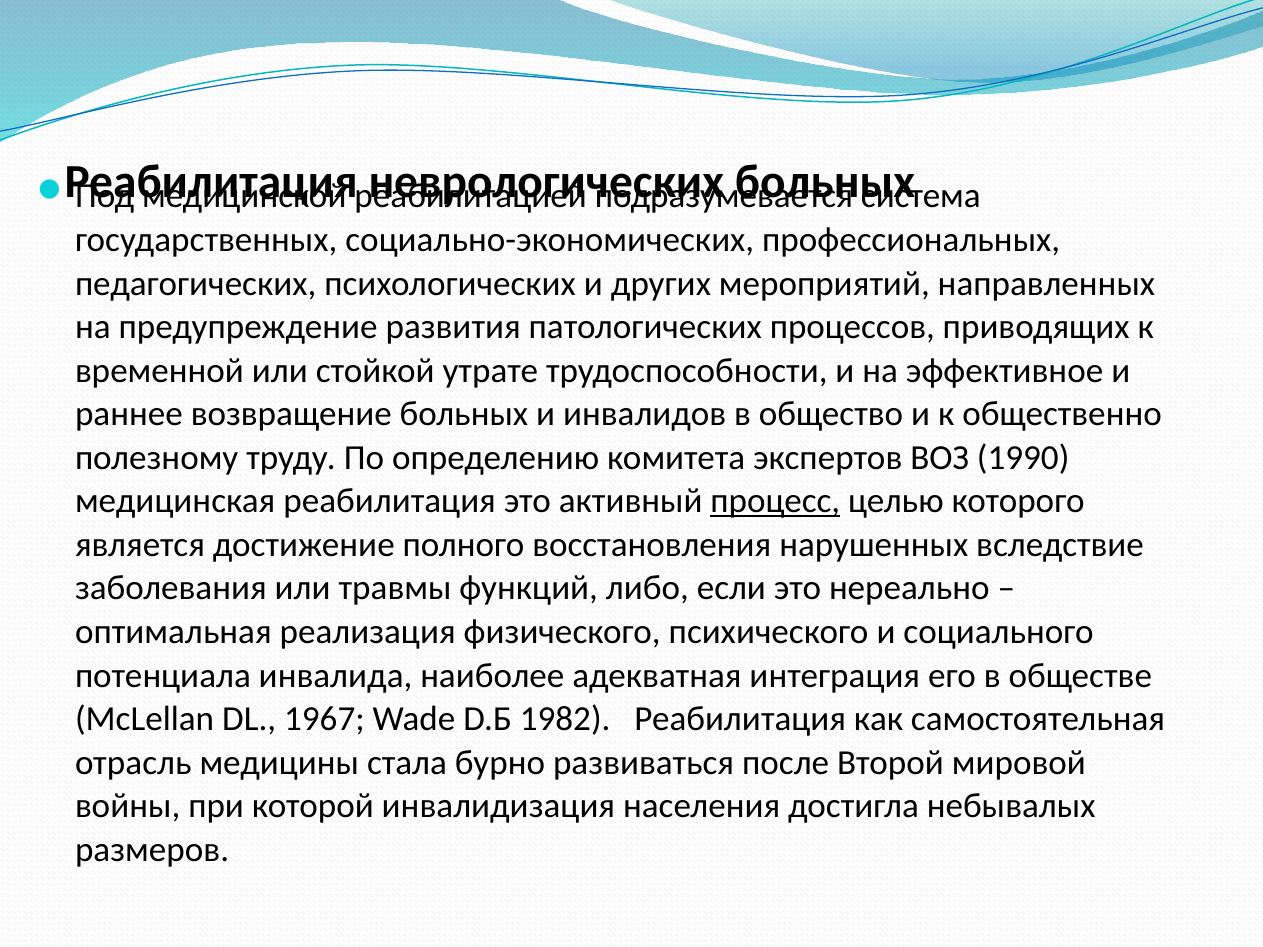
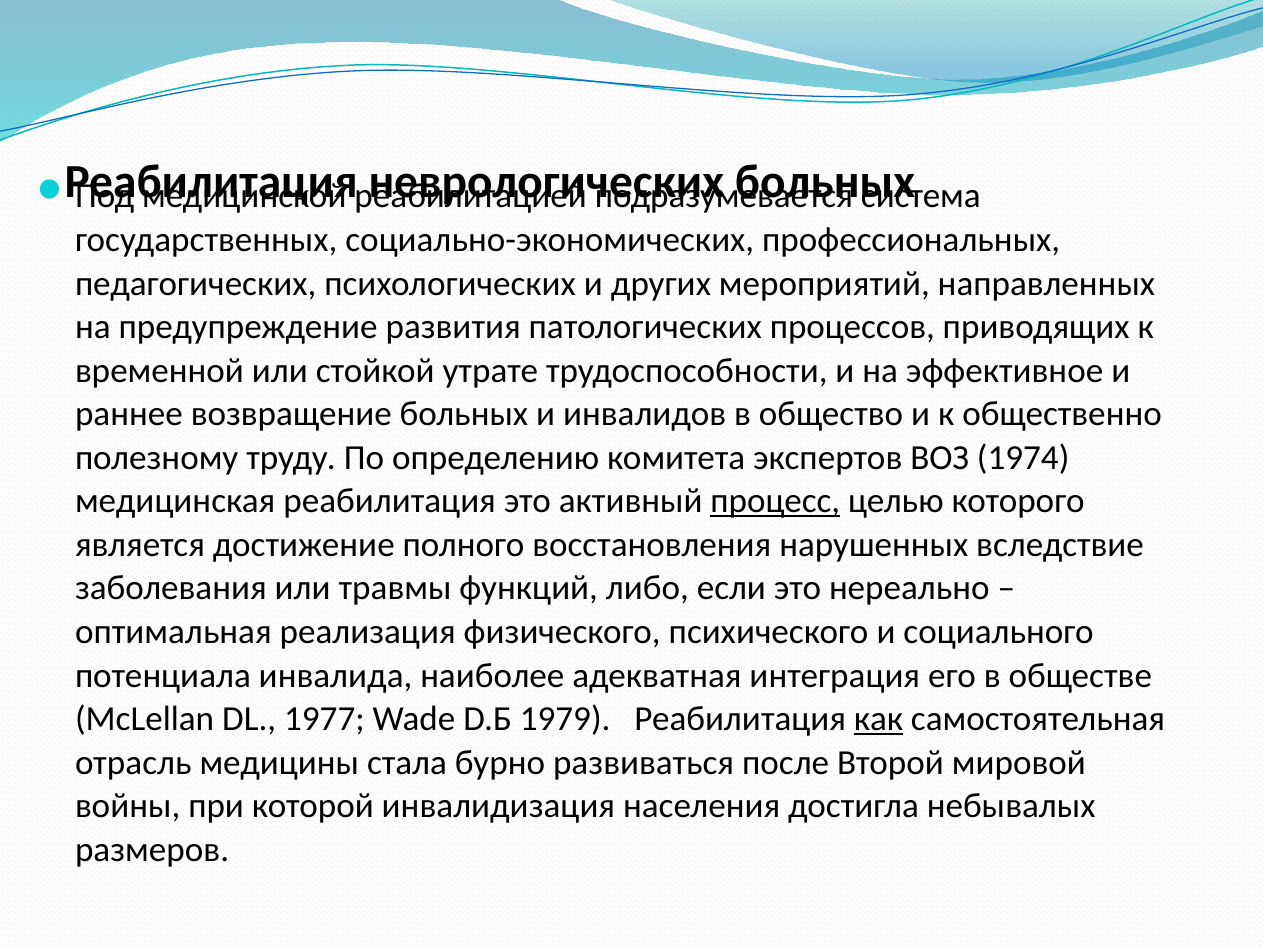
1990: 1990 -> 1974
1967: 1967 -> 1977
1982: 1982 -> 1979
как underline: none -> present
